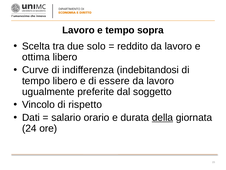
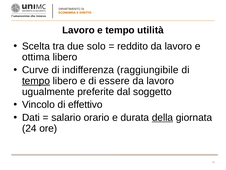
sopra: sopra -> utilità
indebitandosi: indebitandosi -> raggiungibile
tempo at (36, 81) underline: none -> present
rispetto: rispetto -> effettivo
